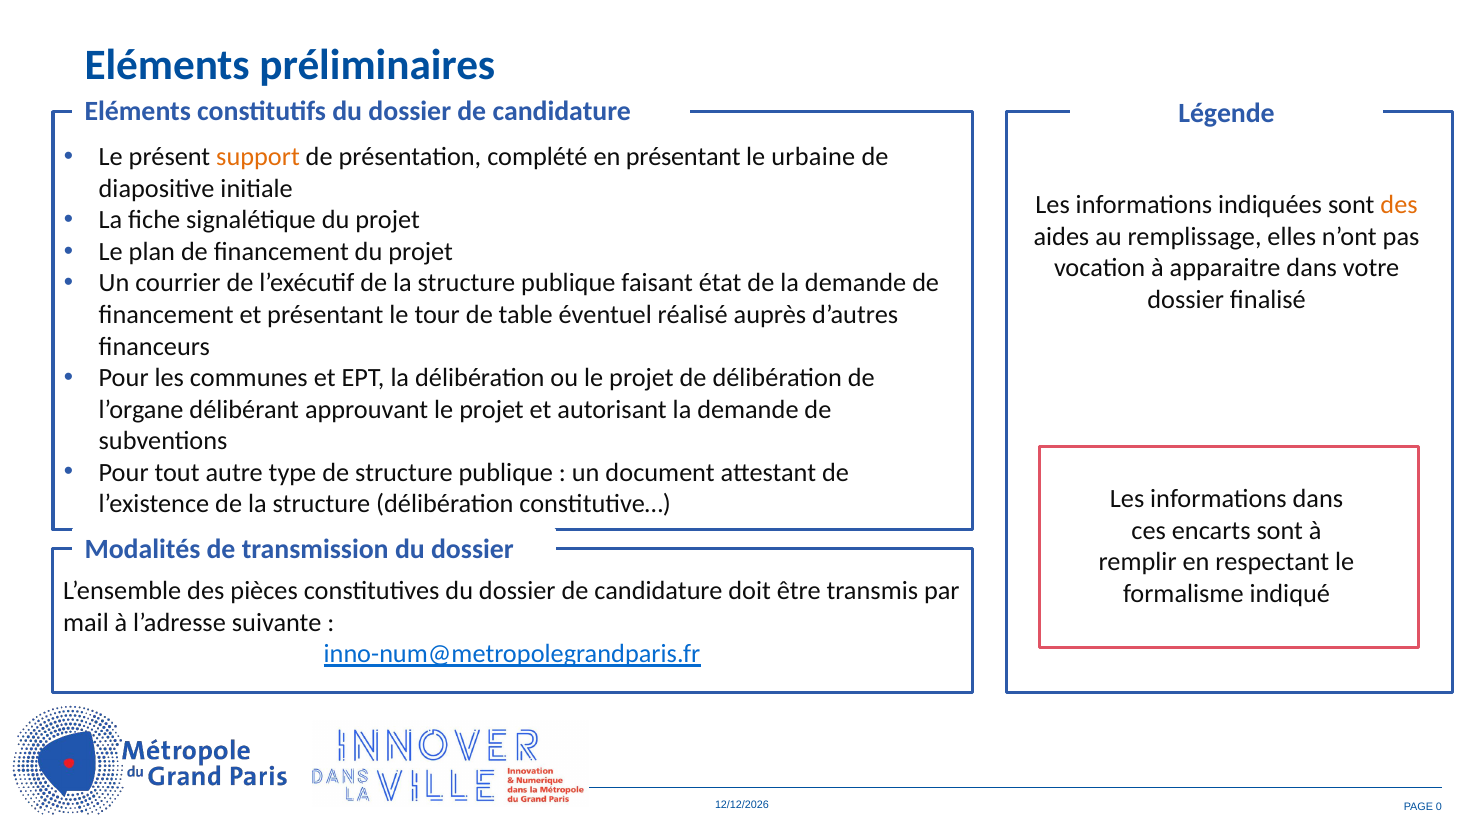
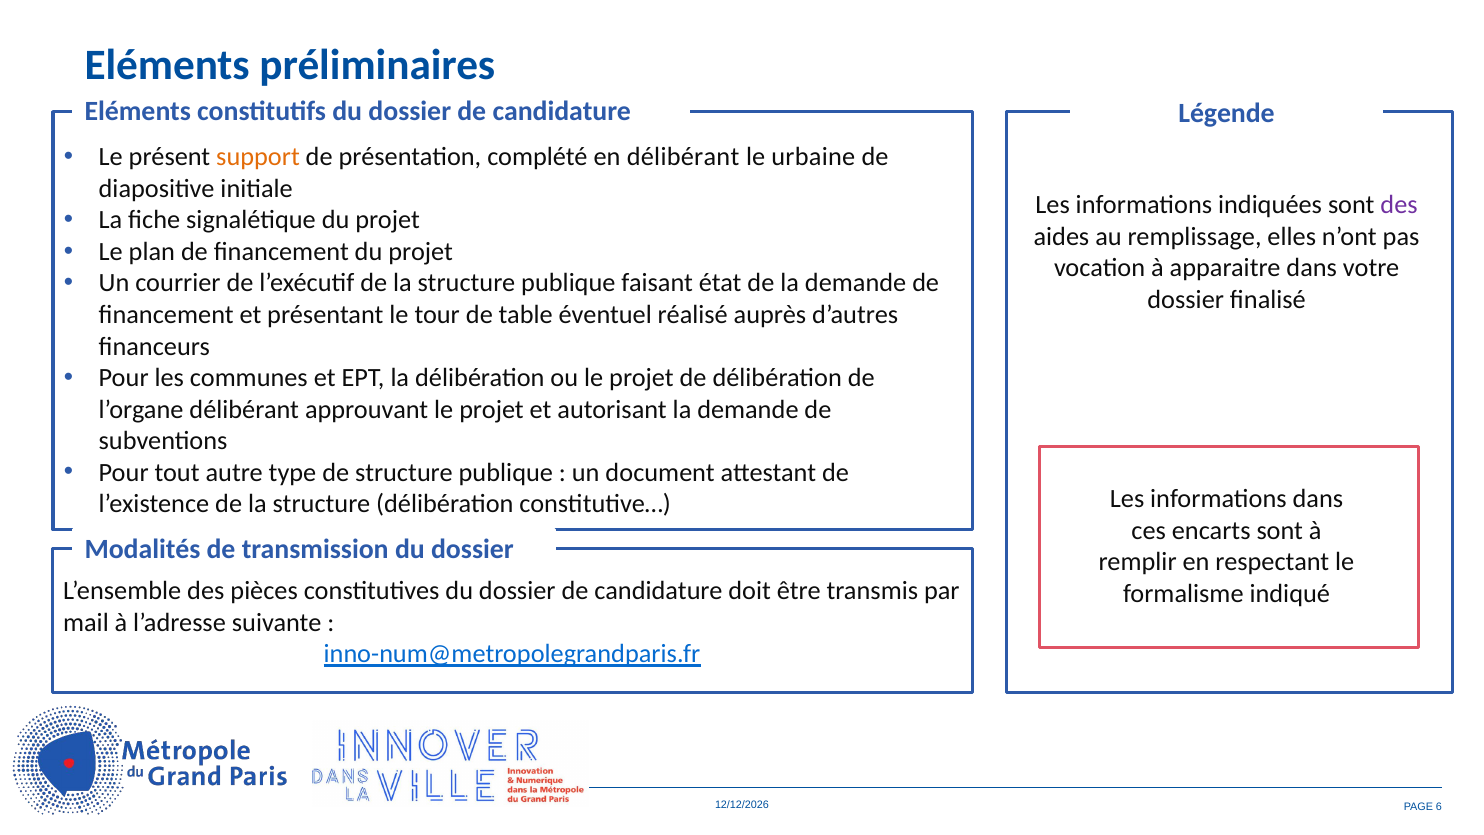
en présentant: présentant -> délibérant
des at (1399, 205) colour: orange -> purple
0: 0 -> 6
